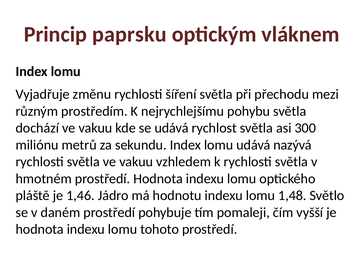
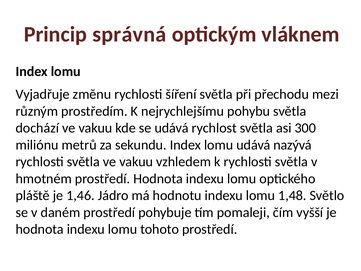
paprsku: paprsku -> správná
